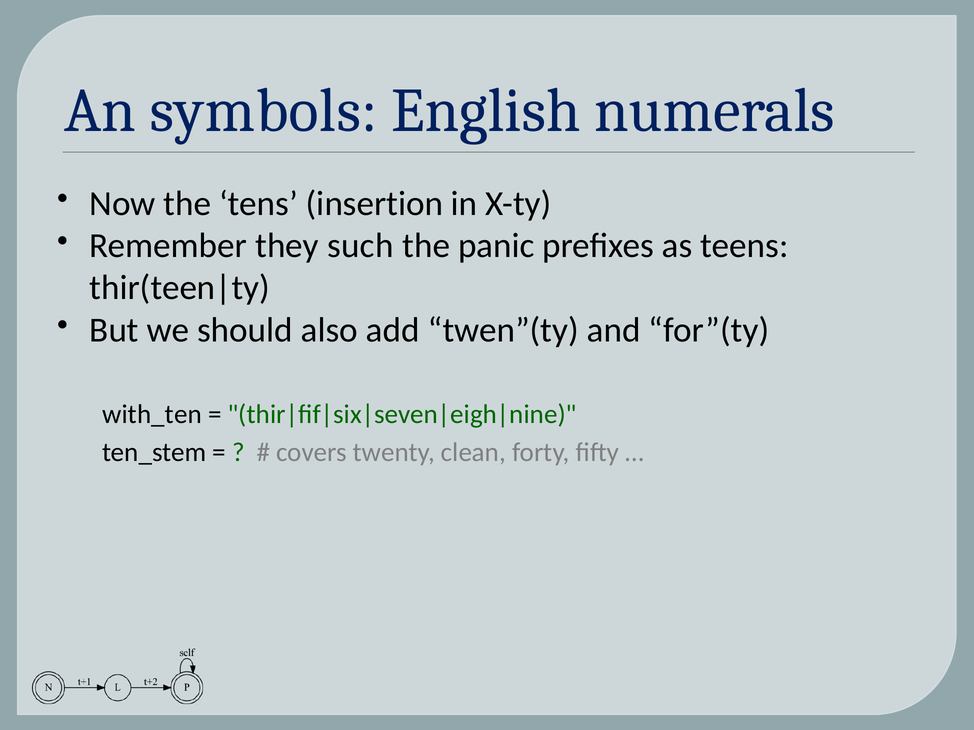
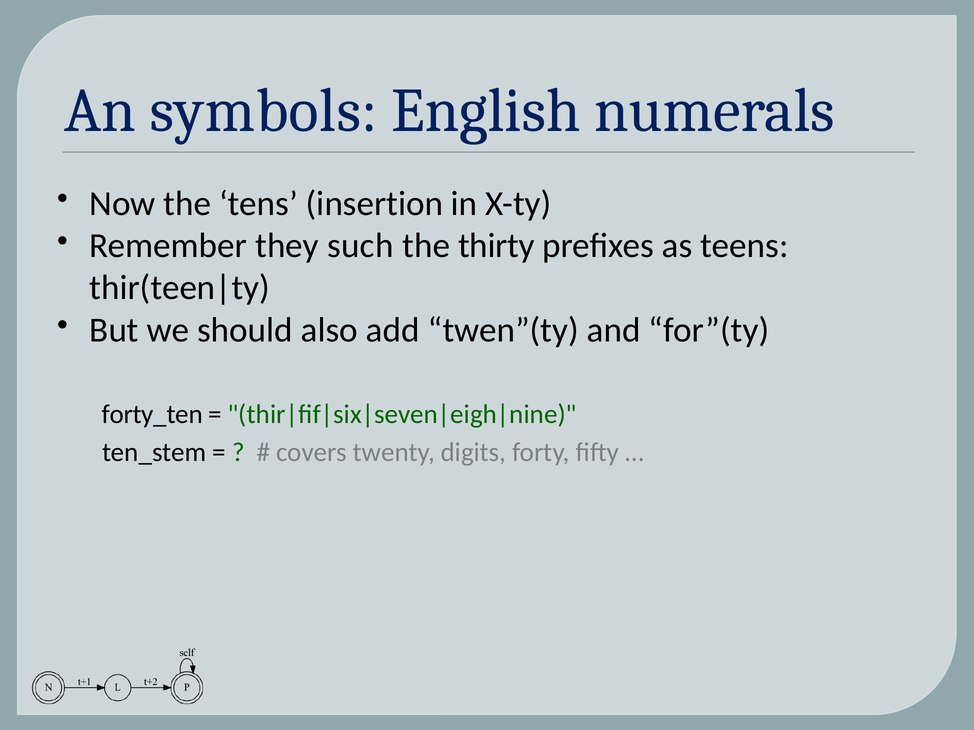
panic: panic -> thirty
with_ten: with_ten -> forty_ten
clean: clean -> digits
